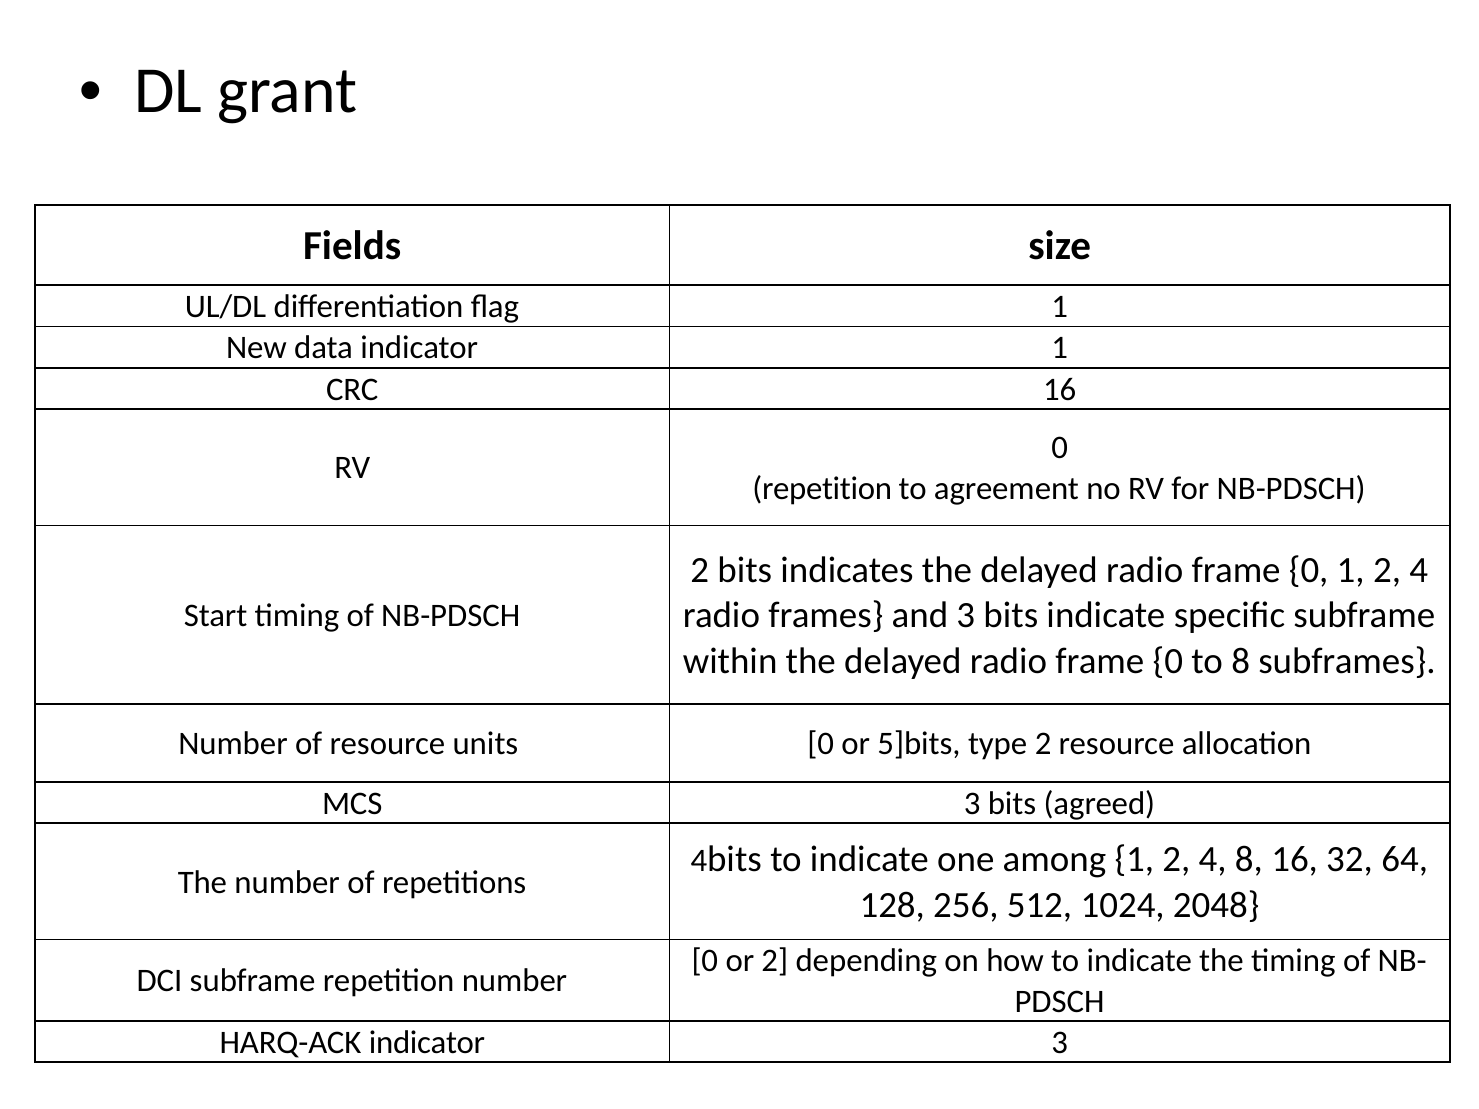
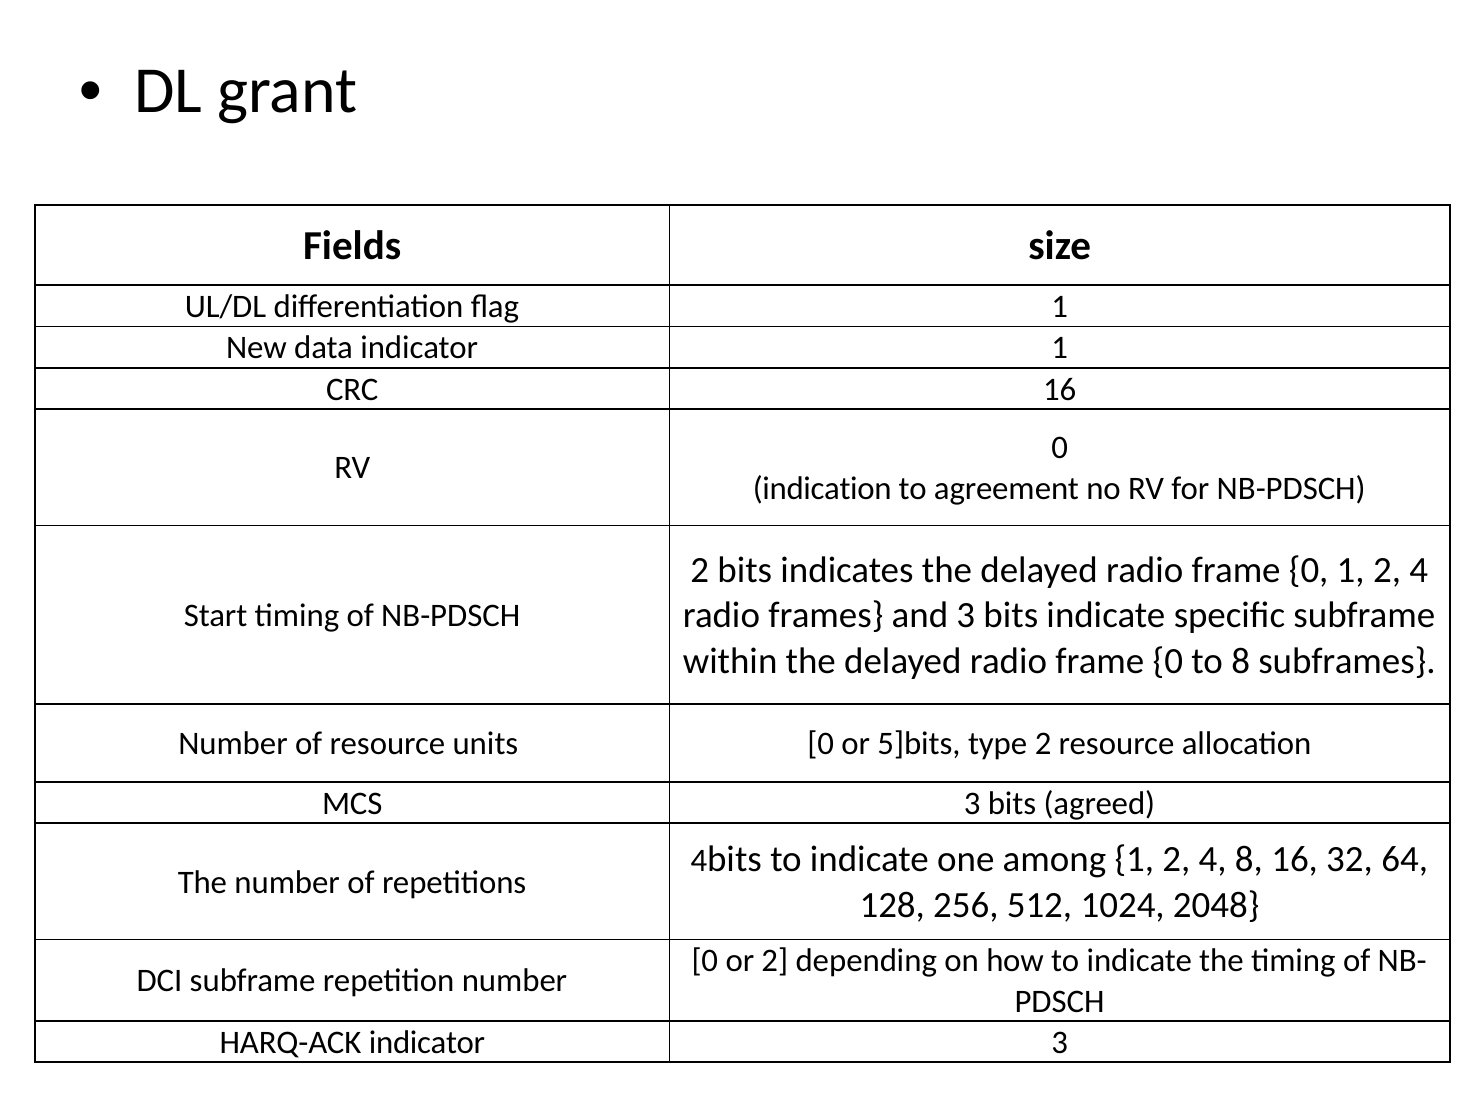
repetition at (822, 488): repetition -> indication
